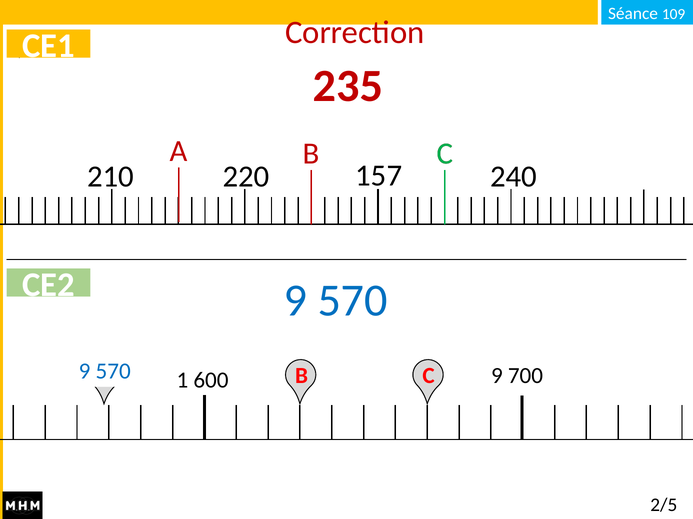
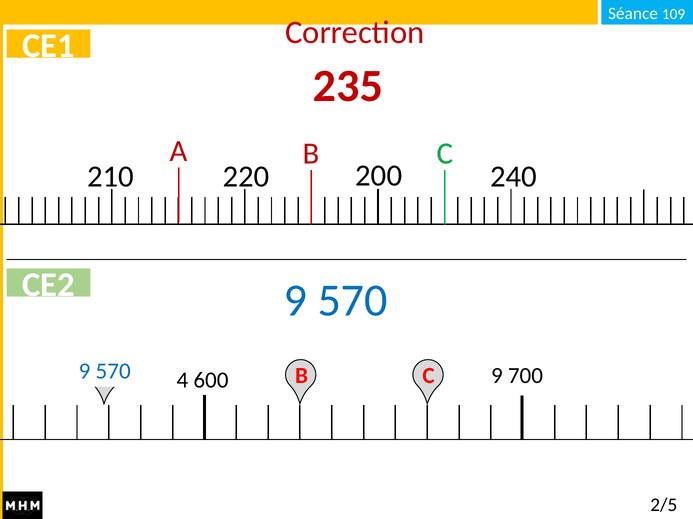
157: 157 -> 200
1: 1 -> 4
